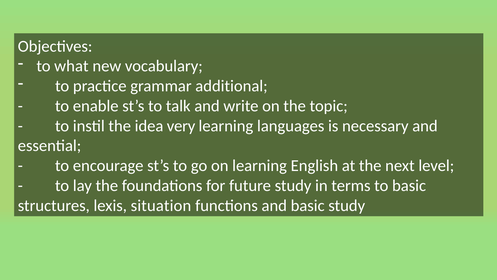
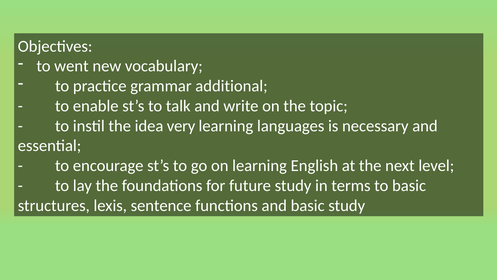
what: what -> went
situation: situation -> sentence
